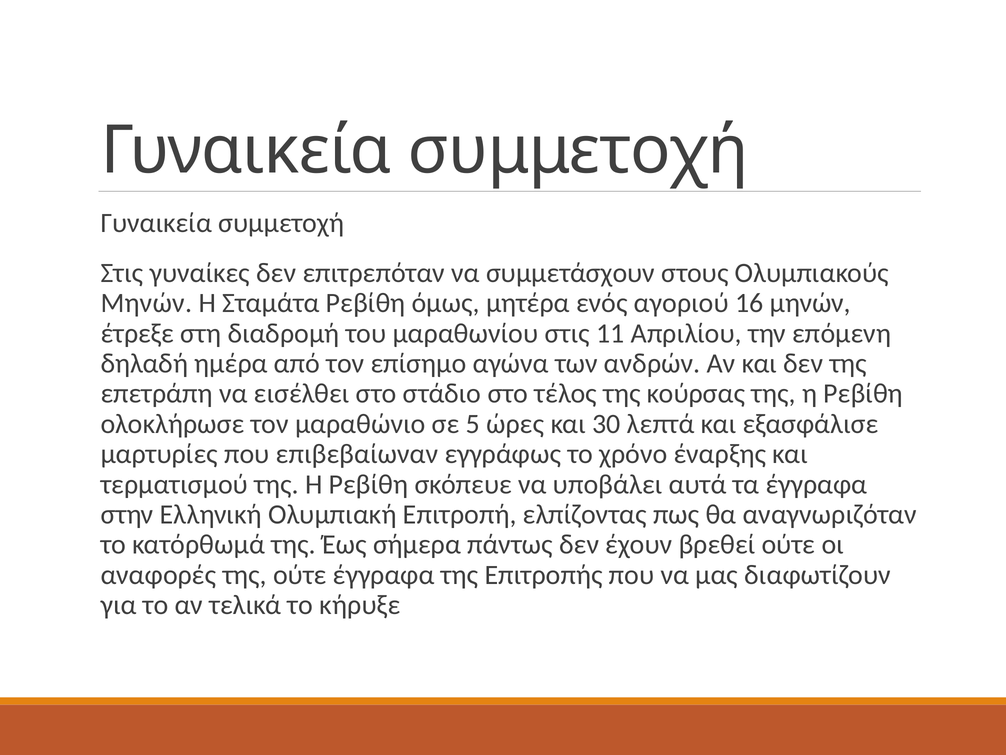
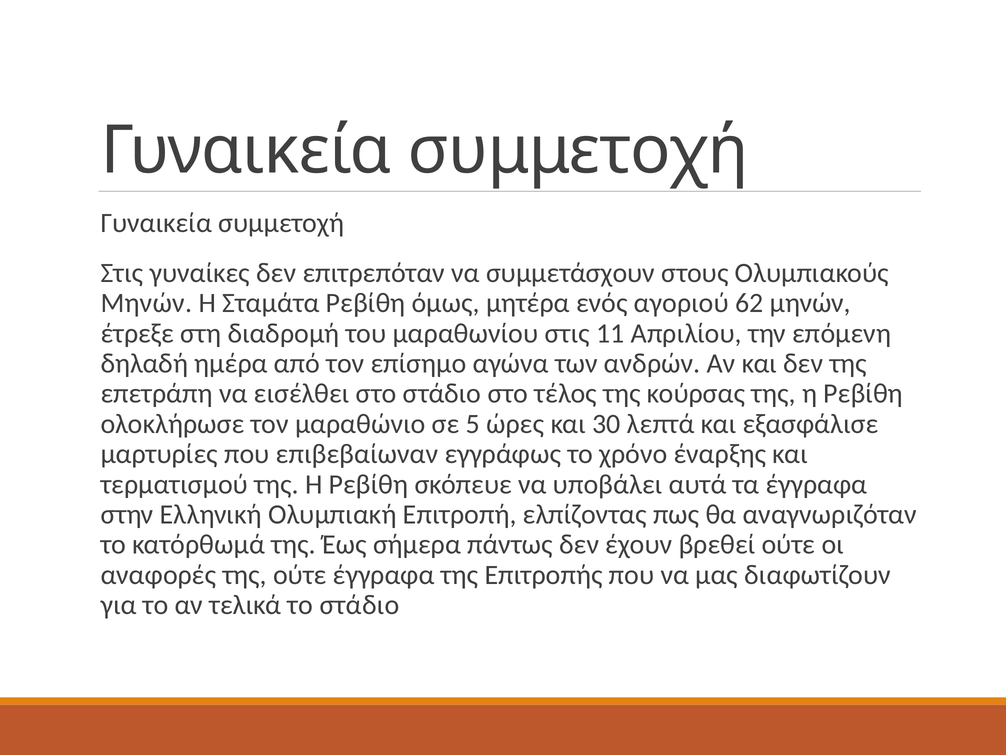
16: 16 -> 62
το κήρυξε: κήρυξε -> στάδιο
